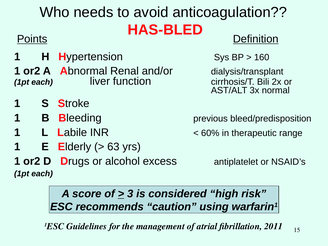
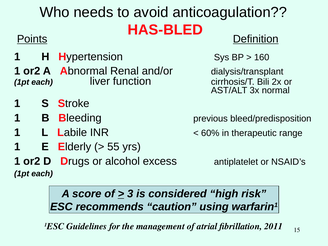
63: 63 -> 55
